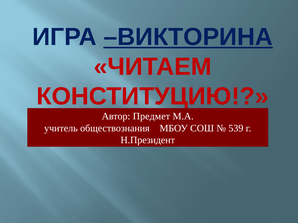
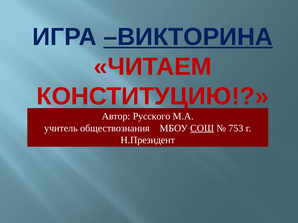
Предмет: Предмет -> Русского
СОШ underline: none -> present
539: 539 -> 753
